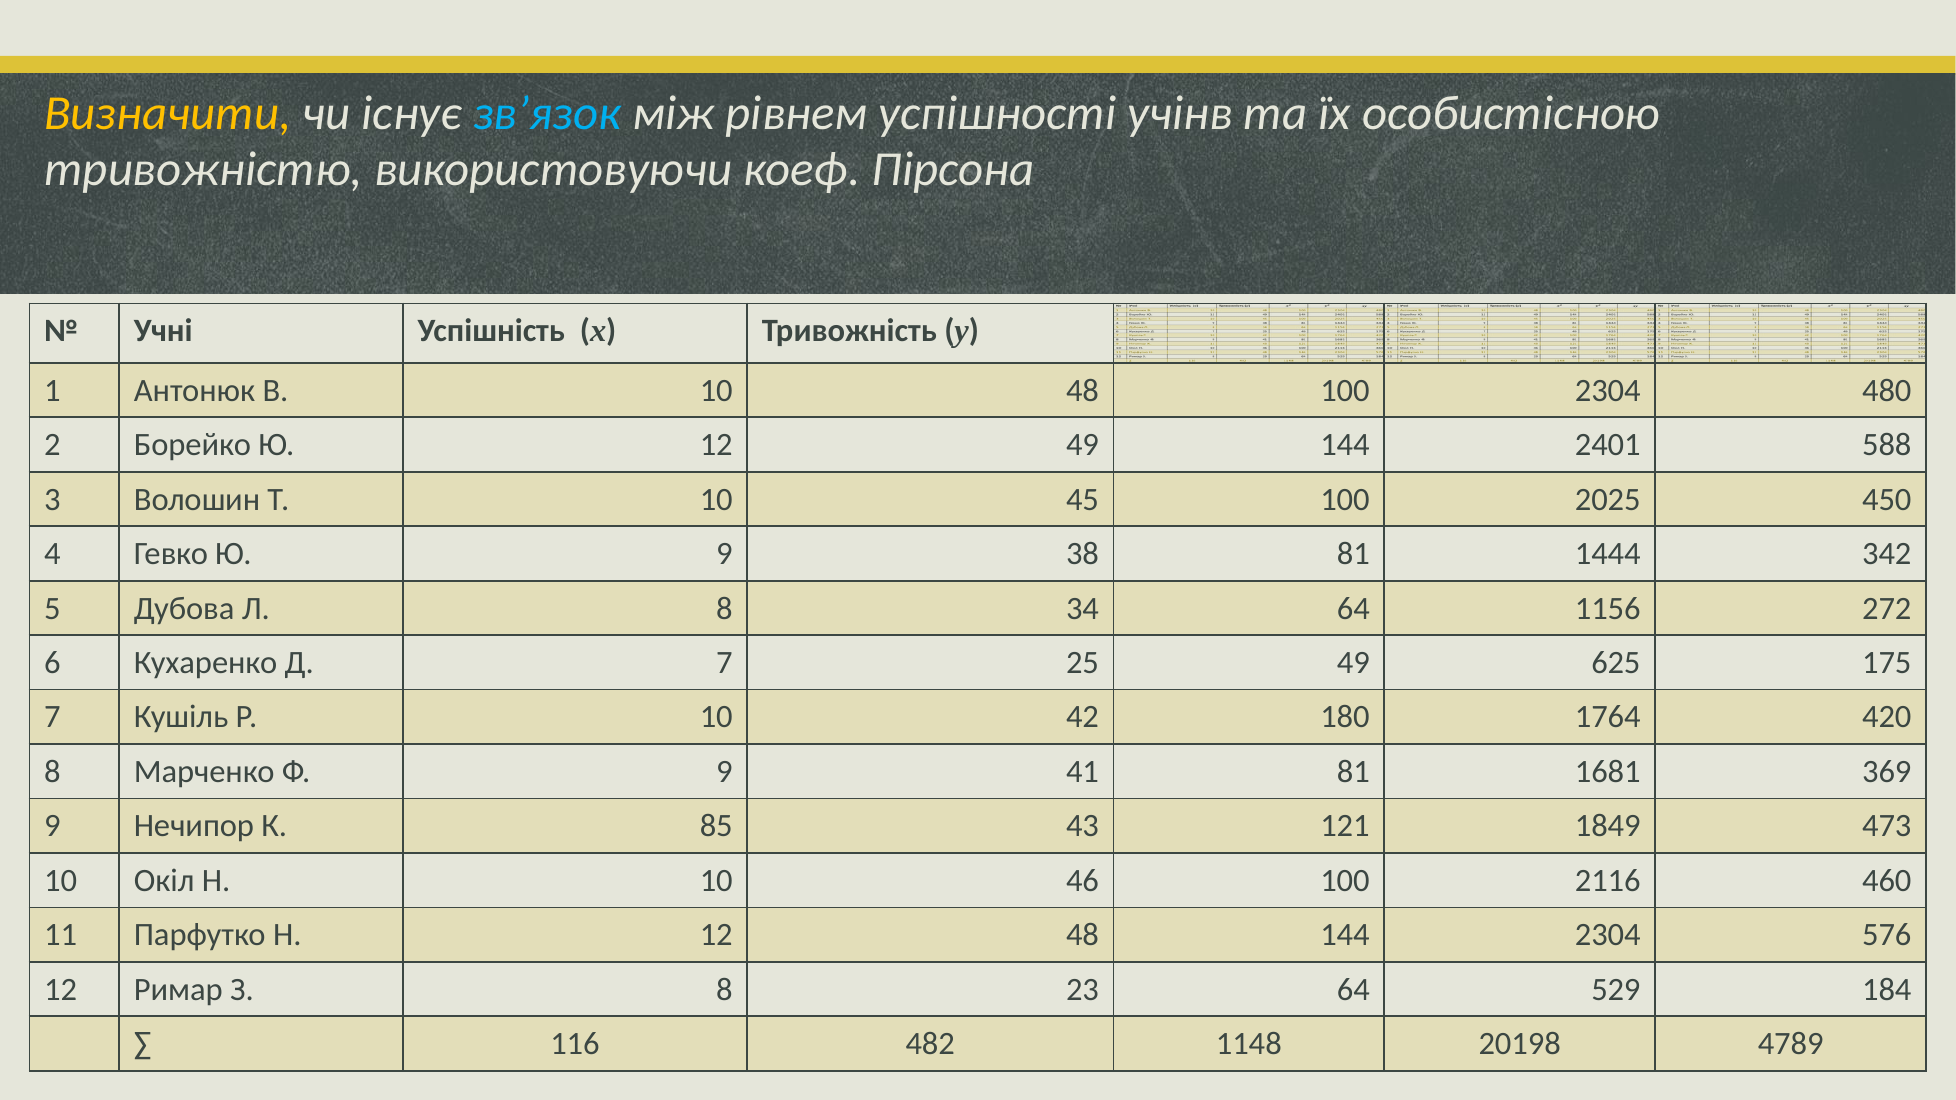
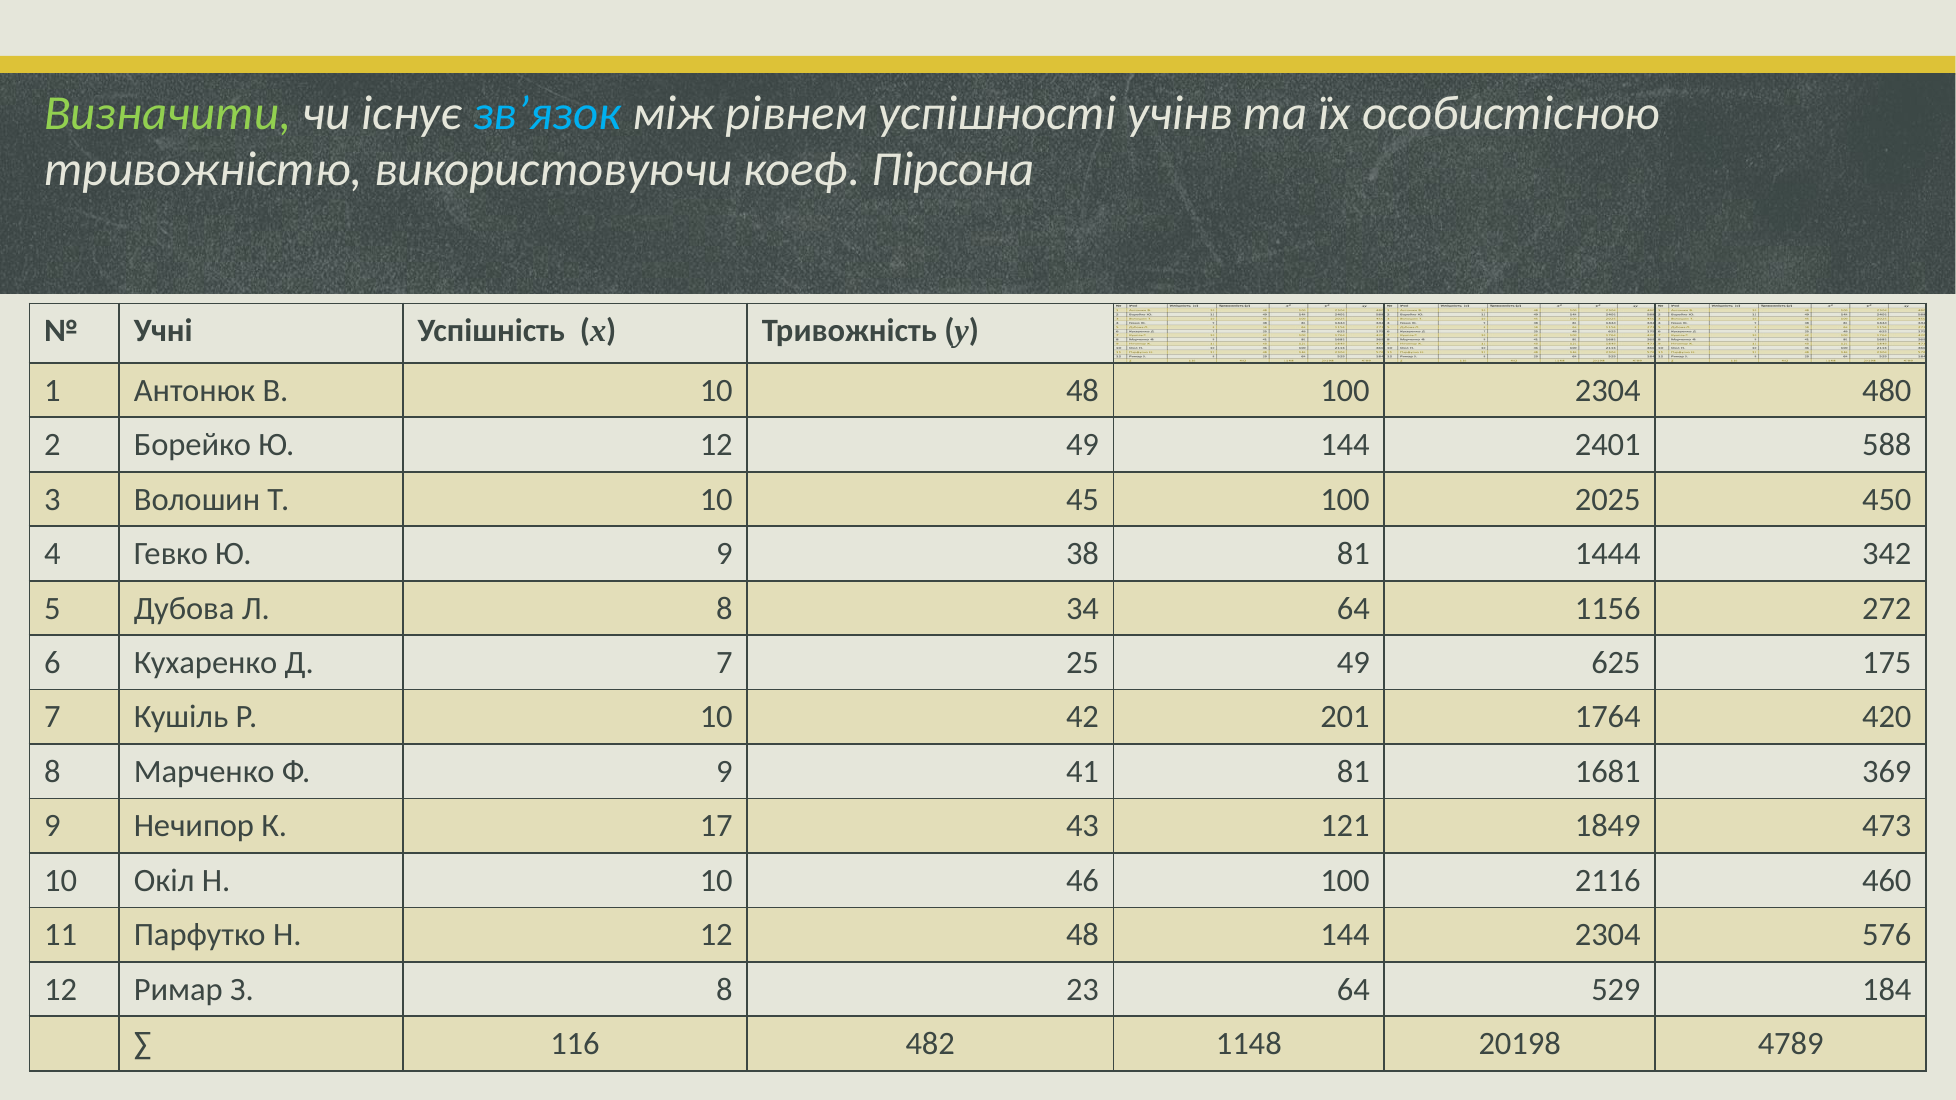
Визначити colour: yellow -> light green
180: 180 -> 201
85: 85 -> 17
